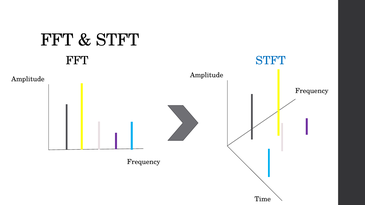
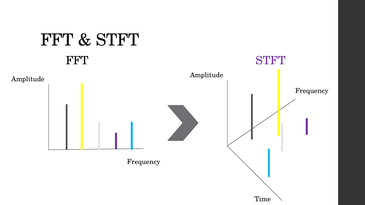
STFT at (271, 61) colour: blue -> purple
